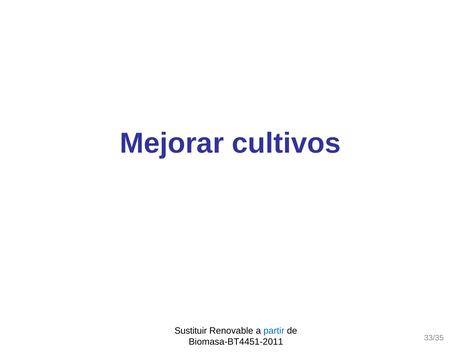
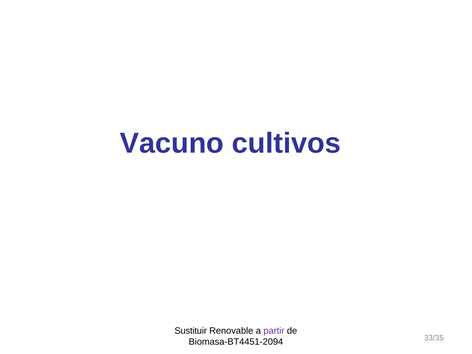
Mejorar: Mejorar -> Vacuno
partir colour: blue -> purple
Biomasa-BT4451-2011: Biomasa-BT4451-2011 -> Biomasa-BT4451-2094
